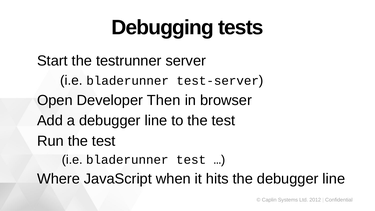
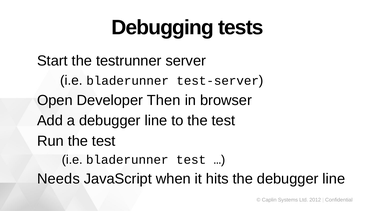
Where: Where -> Needs
